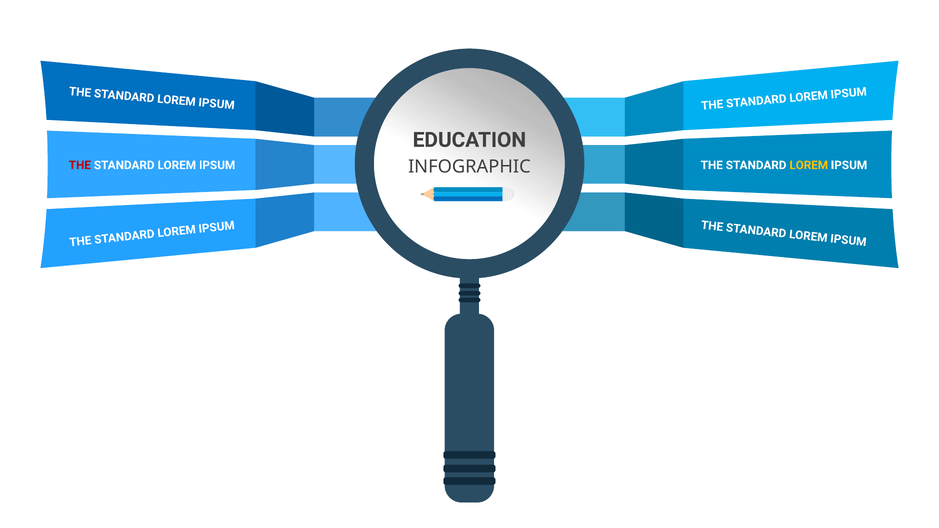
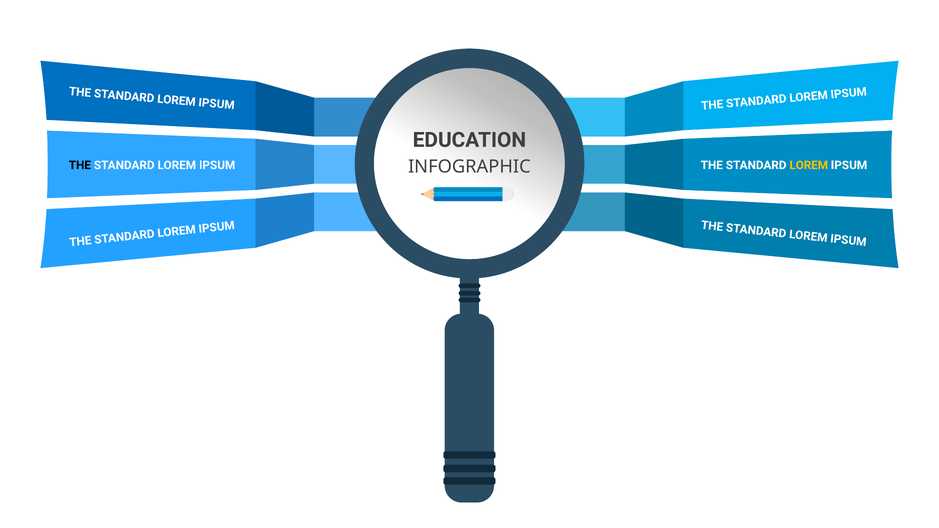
THE at (80, 165) colour: red -> black
